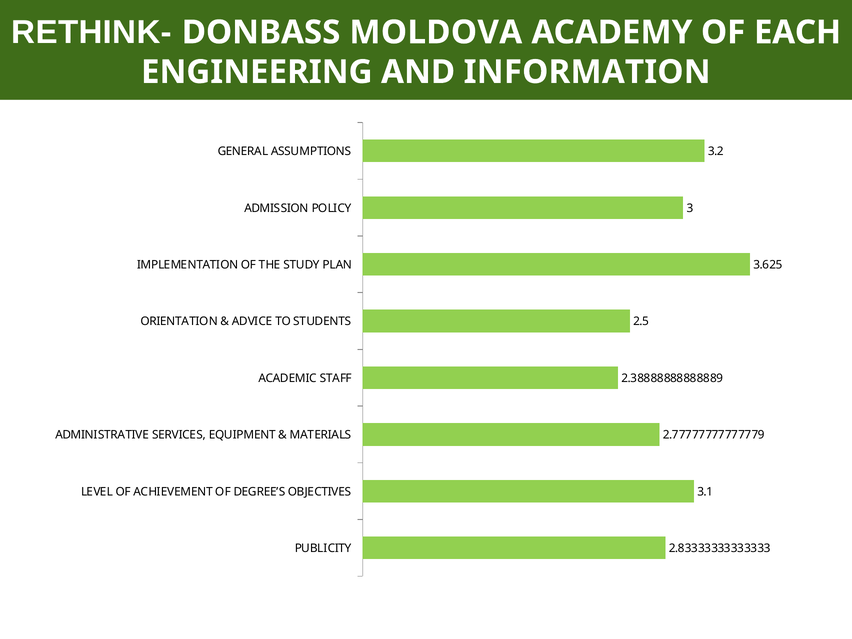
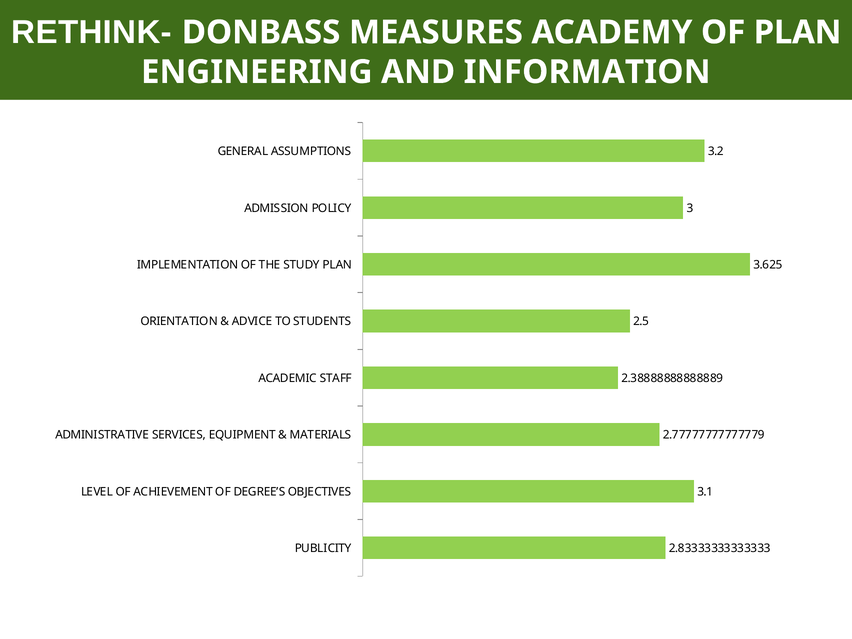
MOLDOVA: MOLDOVA -> MEASURES
OF EACH: EACH -> PLAN
